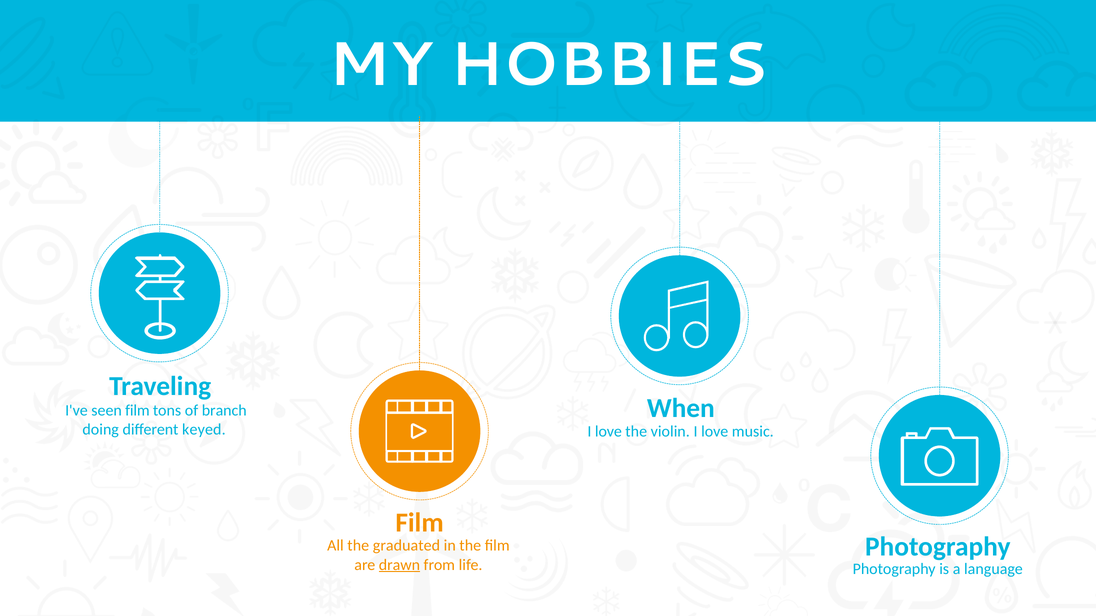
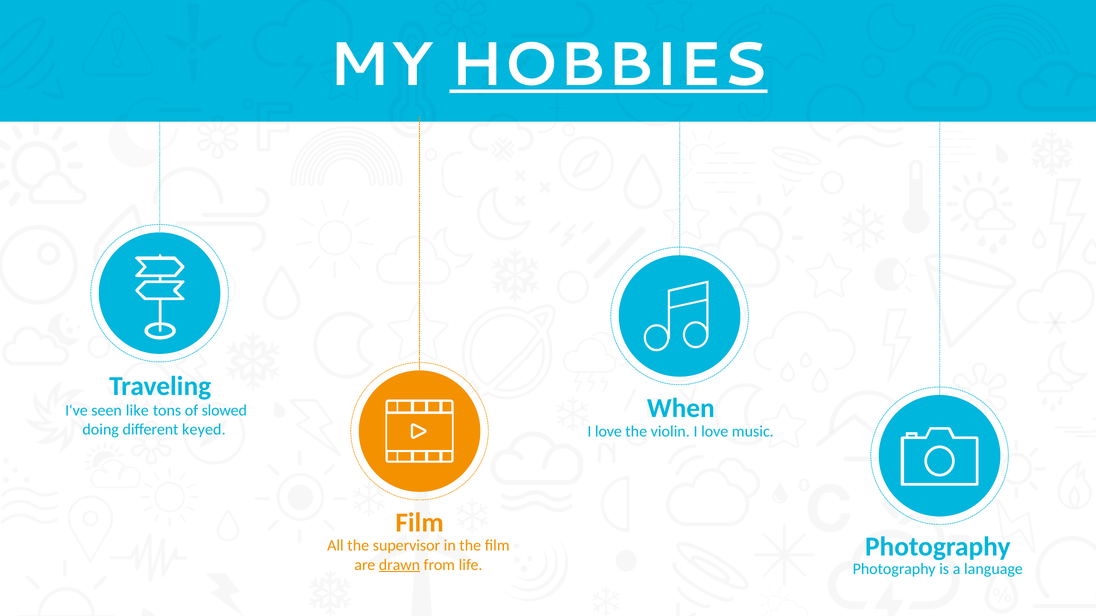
HOBBIES underline: none -> present
seen film: film -> like
branch: branch -> slowed
graduated: graduated -> supervisor
